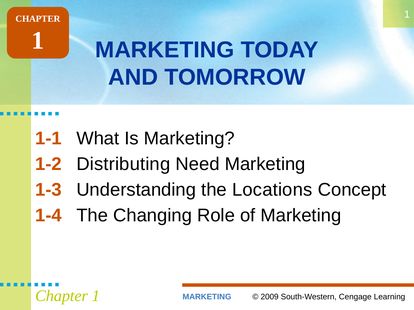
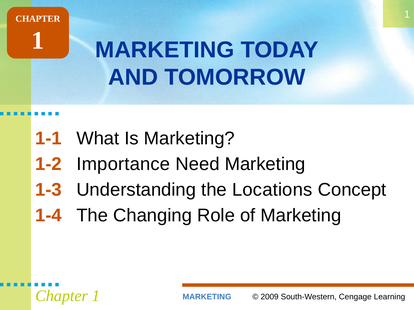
Distributing: Distributing -> Importance
